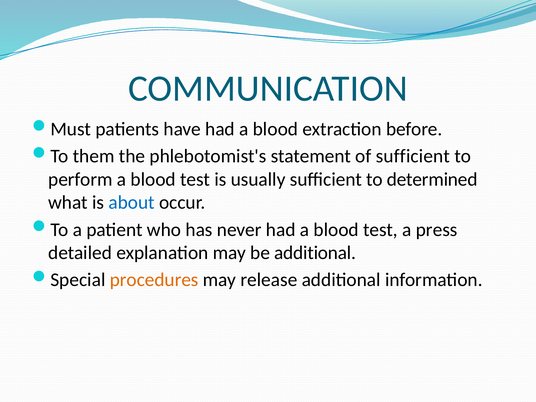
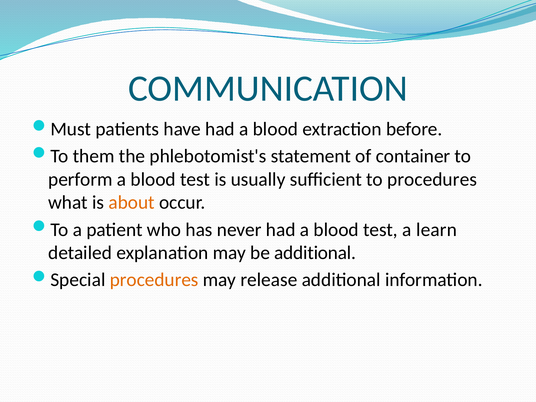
of sufficient: sufficient -> container
to determined: determined -> procedures
about colour: blue -> orange
press: press -> learn
